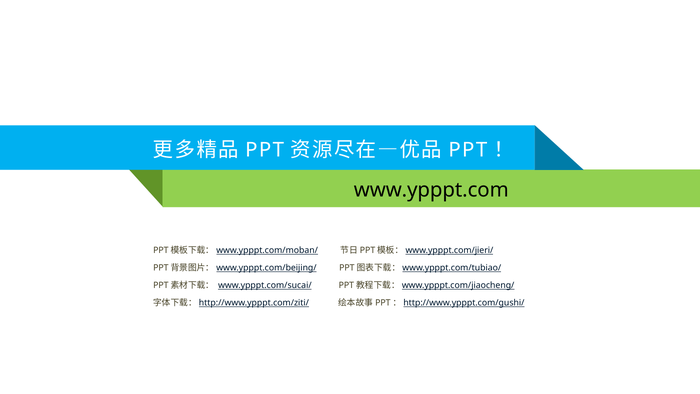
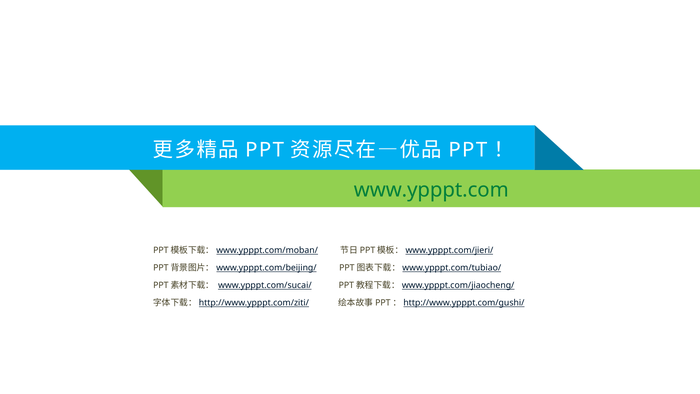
www.ypppt.com colour: black -> green
